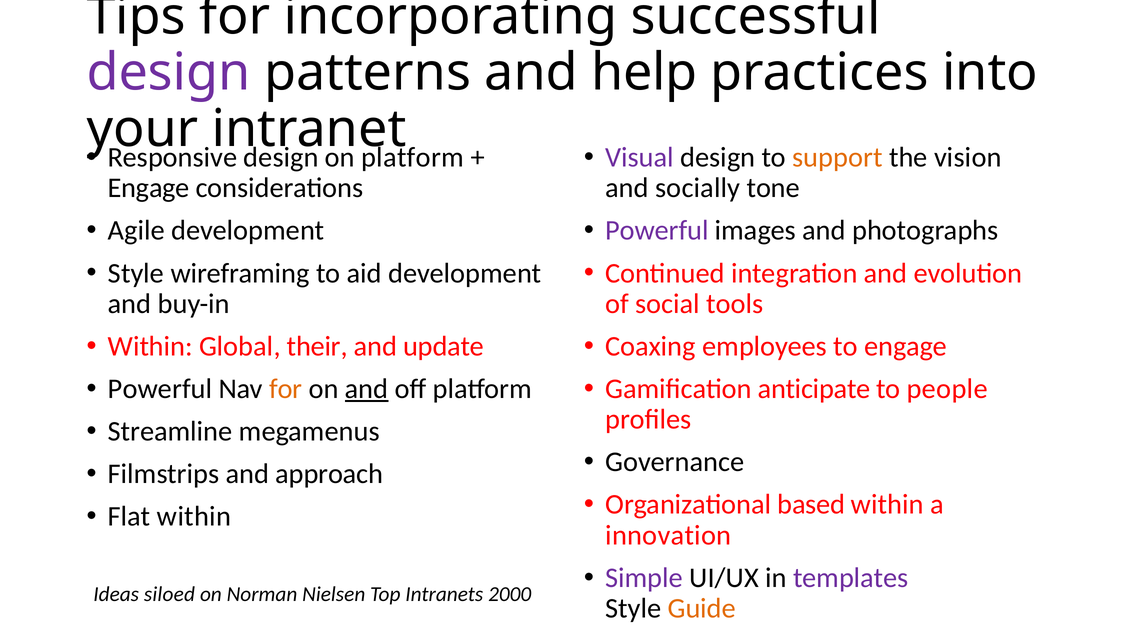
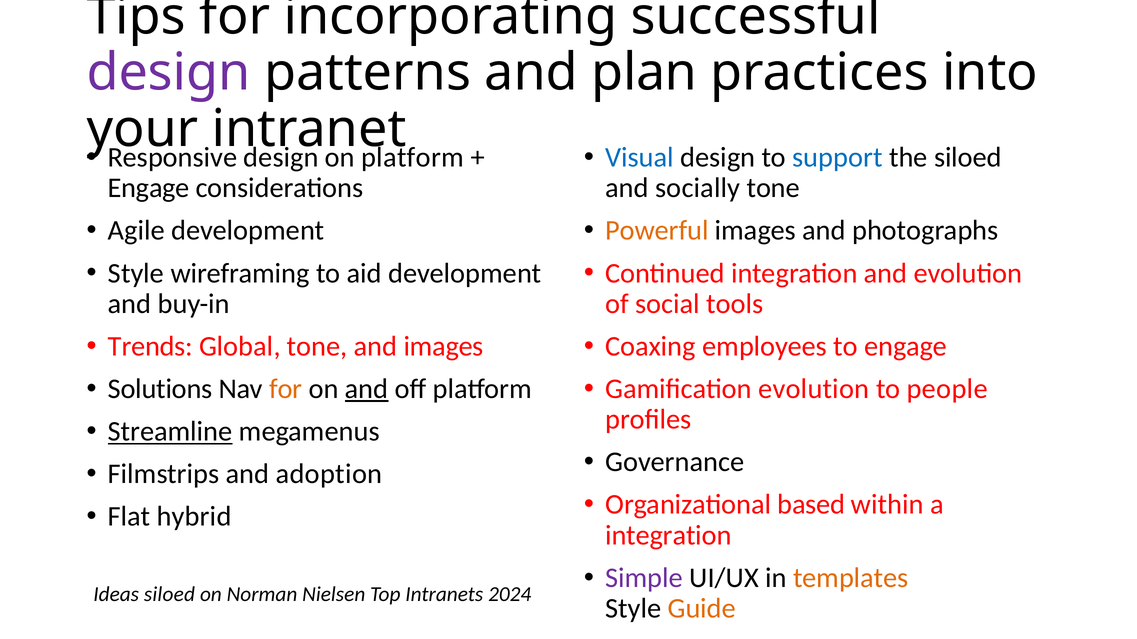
help: help -> plan
Visual colour: purple -> blue
support colour: orange -> blue
the vision: vision -> siloed
Powerful at (657, 231) colour: purple -> orange
Within at (150, 347): Within -> Trends
Global their: their -> tone
and update: update -> images
Powerful at (160, 389): Powerful -> Solutions
Gamification anticipate: anticipate -> evolution
Streamline underline: none -> present
approach: approach -> adoption
Flat within: within -> hybrid
innovation at (668, 536): innovation -> integration
templates colour: purple -> orange
2000: 2000 -> 2024
